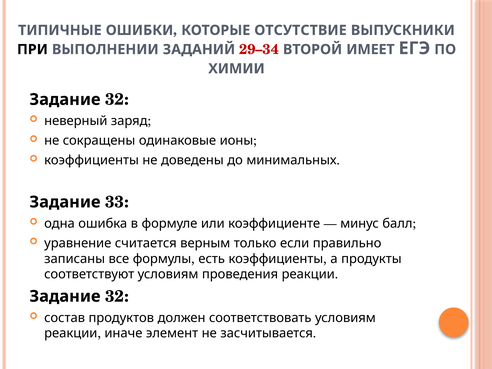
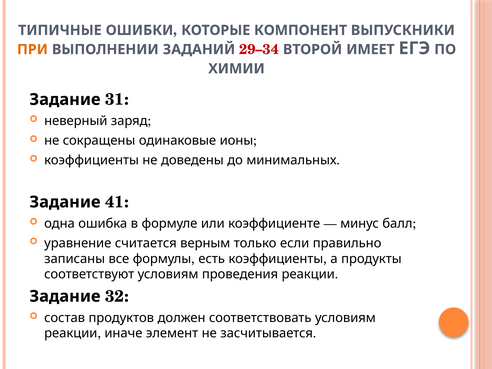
ОТСУТСТВИЕ: ОТСУТСТВИЕ -> КОМПОНЕНТ
ПРИ colour: black -> orange
32 at (117, 100): 32 -> 31
33: 33 -> 41
